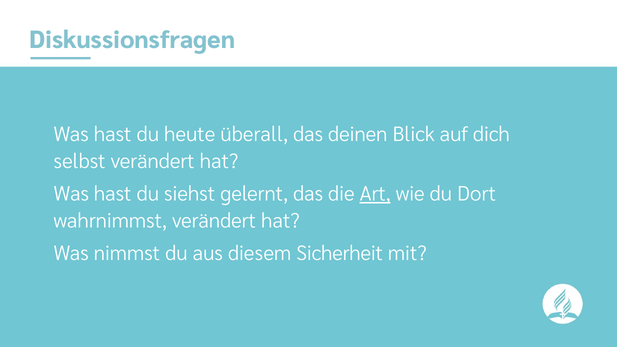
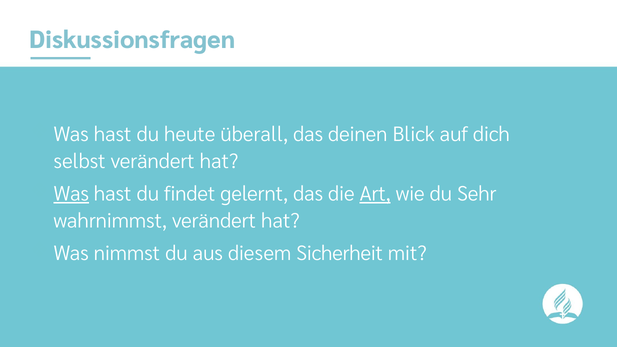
Was at (71, 194) underline: none -> present
siehst: siehst -> findet
Dort: Dort -> Sehr
